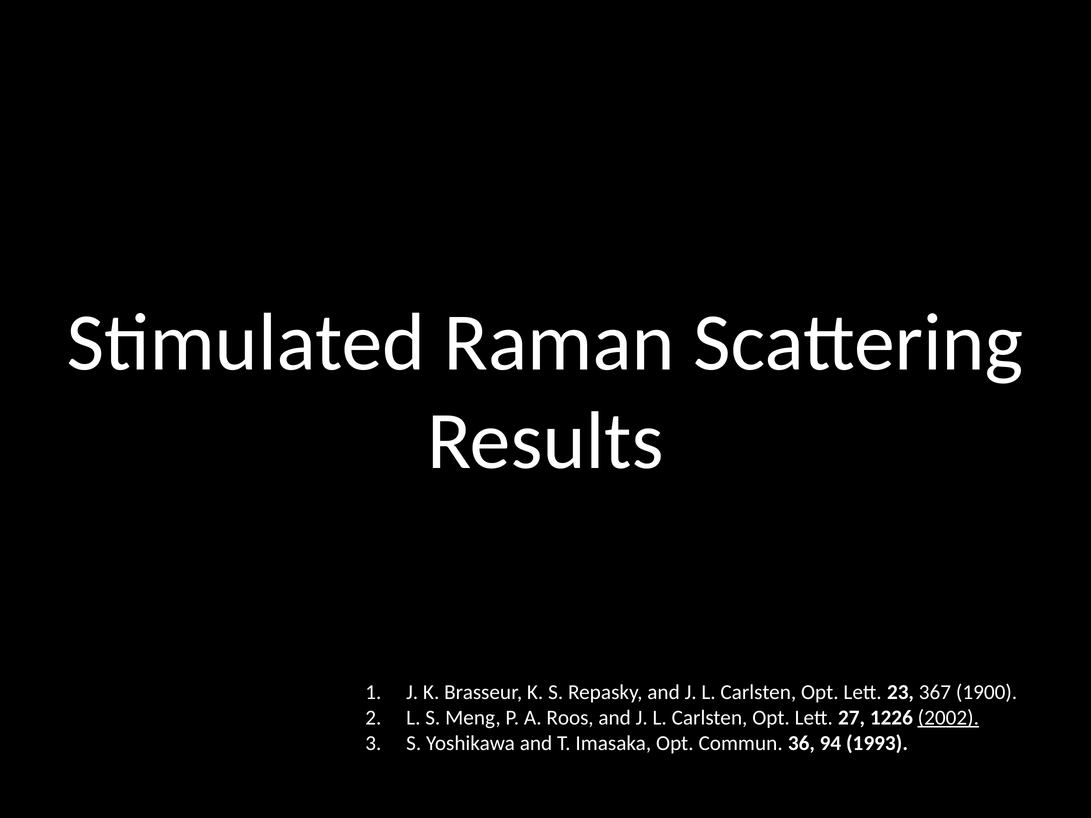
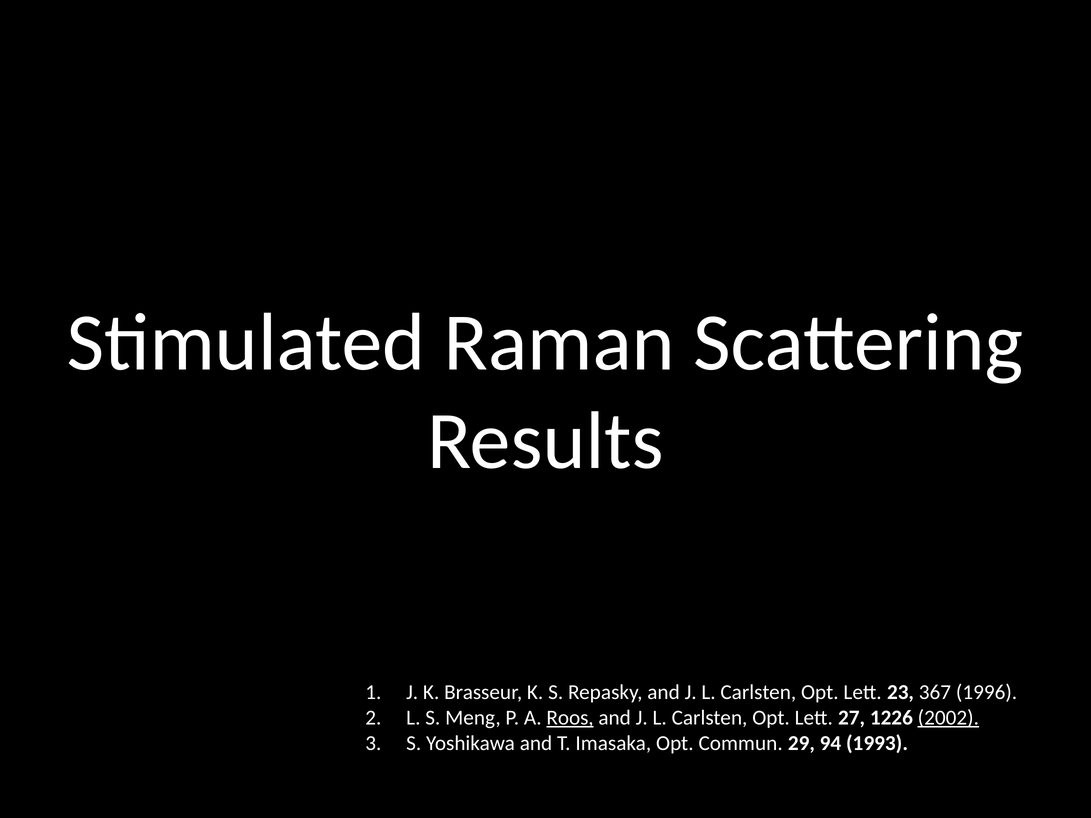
1900: 1900 -> 1996
Roos underline: none -> present
36: 36 -> 29
